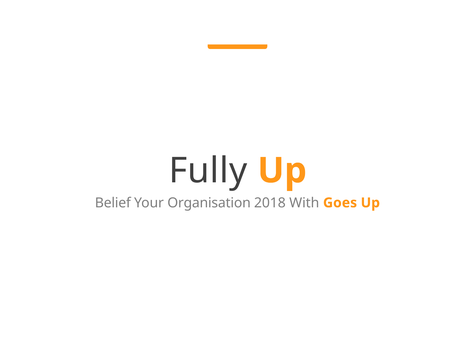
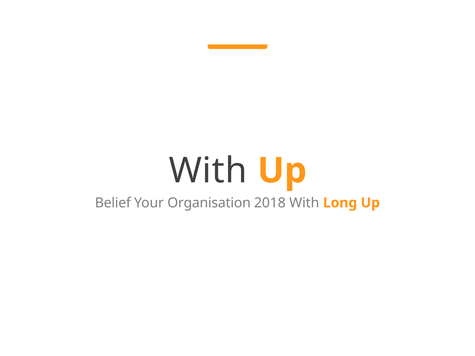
Fully at (208, 171): Fully -> With
Goes: Goes -> Long
